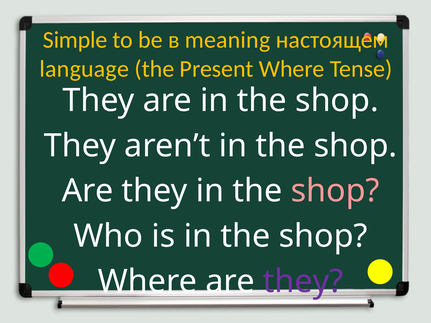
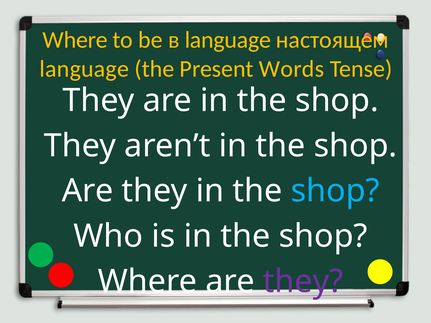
Simple at (75, 40): Simple -> Where
в meaning: meaning -> language
Present Where: Where -> Words
shop at (335, 191) colour: pink -> light blue
